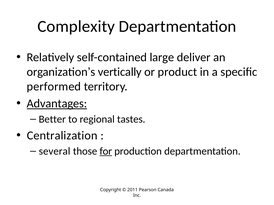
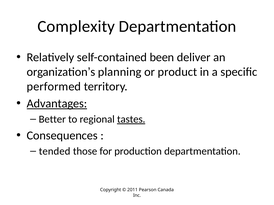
large: large -> been
vertically: vertically -> planning
tastes underline: none -> present
Centralization: Centralization -> Consequences
several: several -> tended
for underline: present -> none
